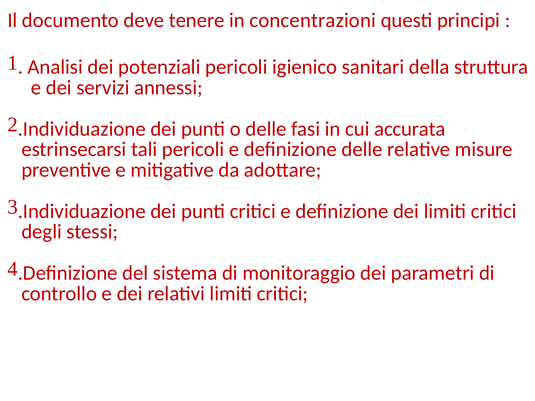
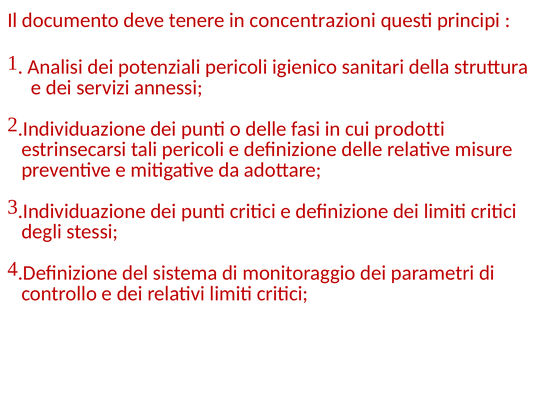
accurata: accurata -> prodotti
